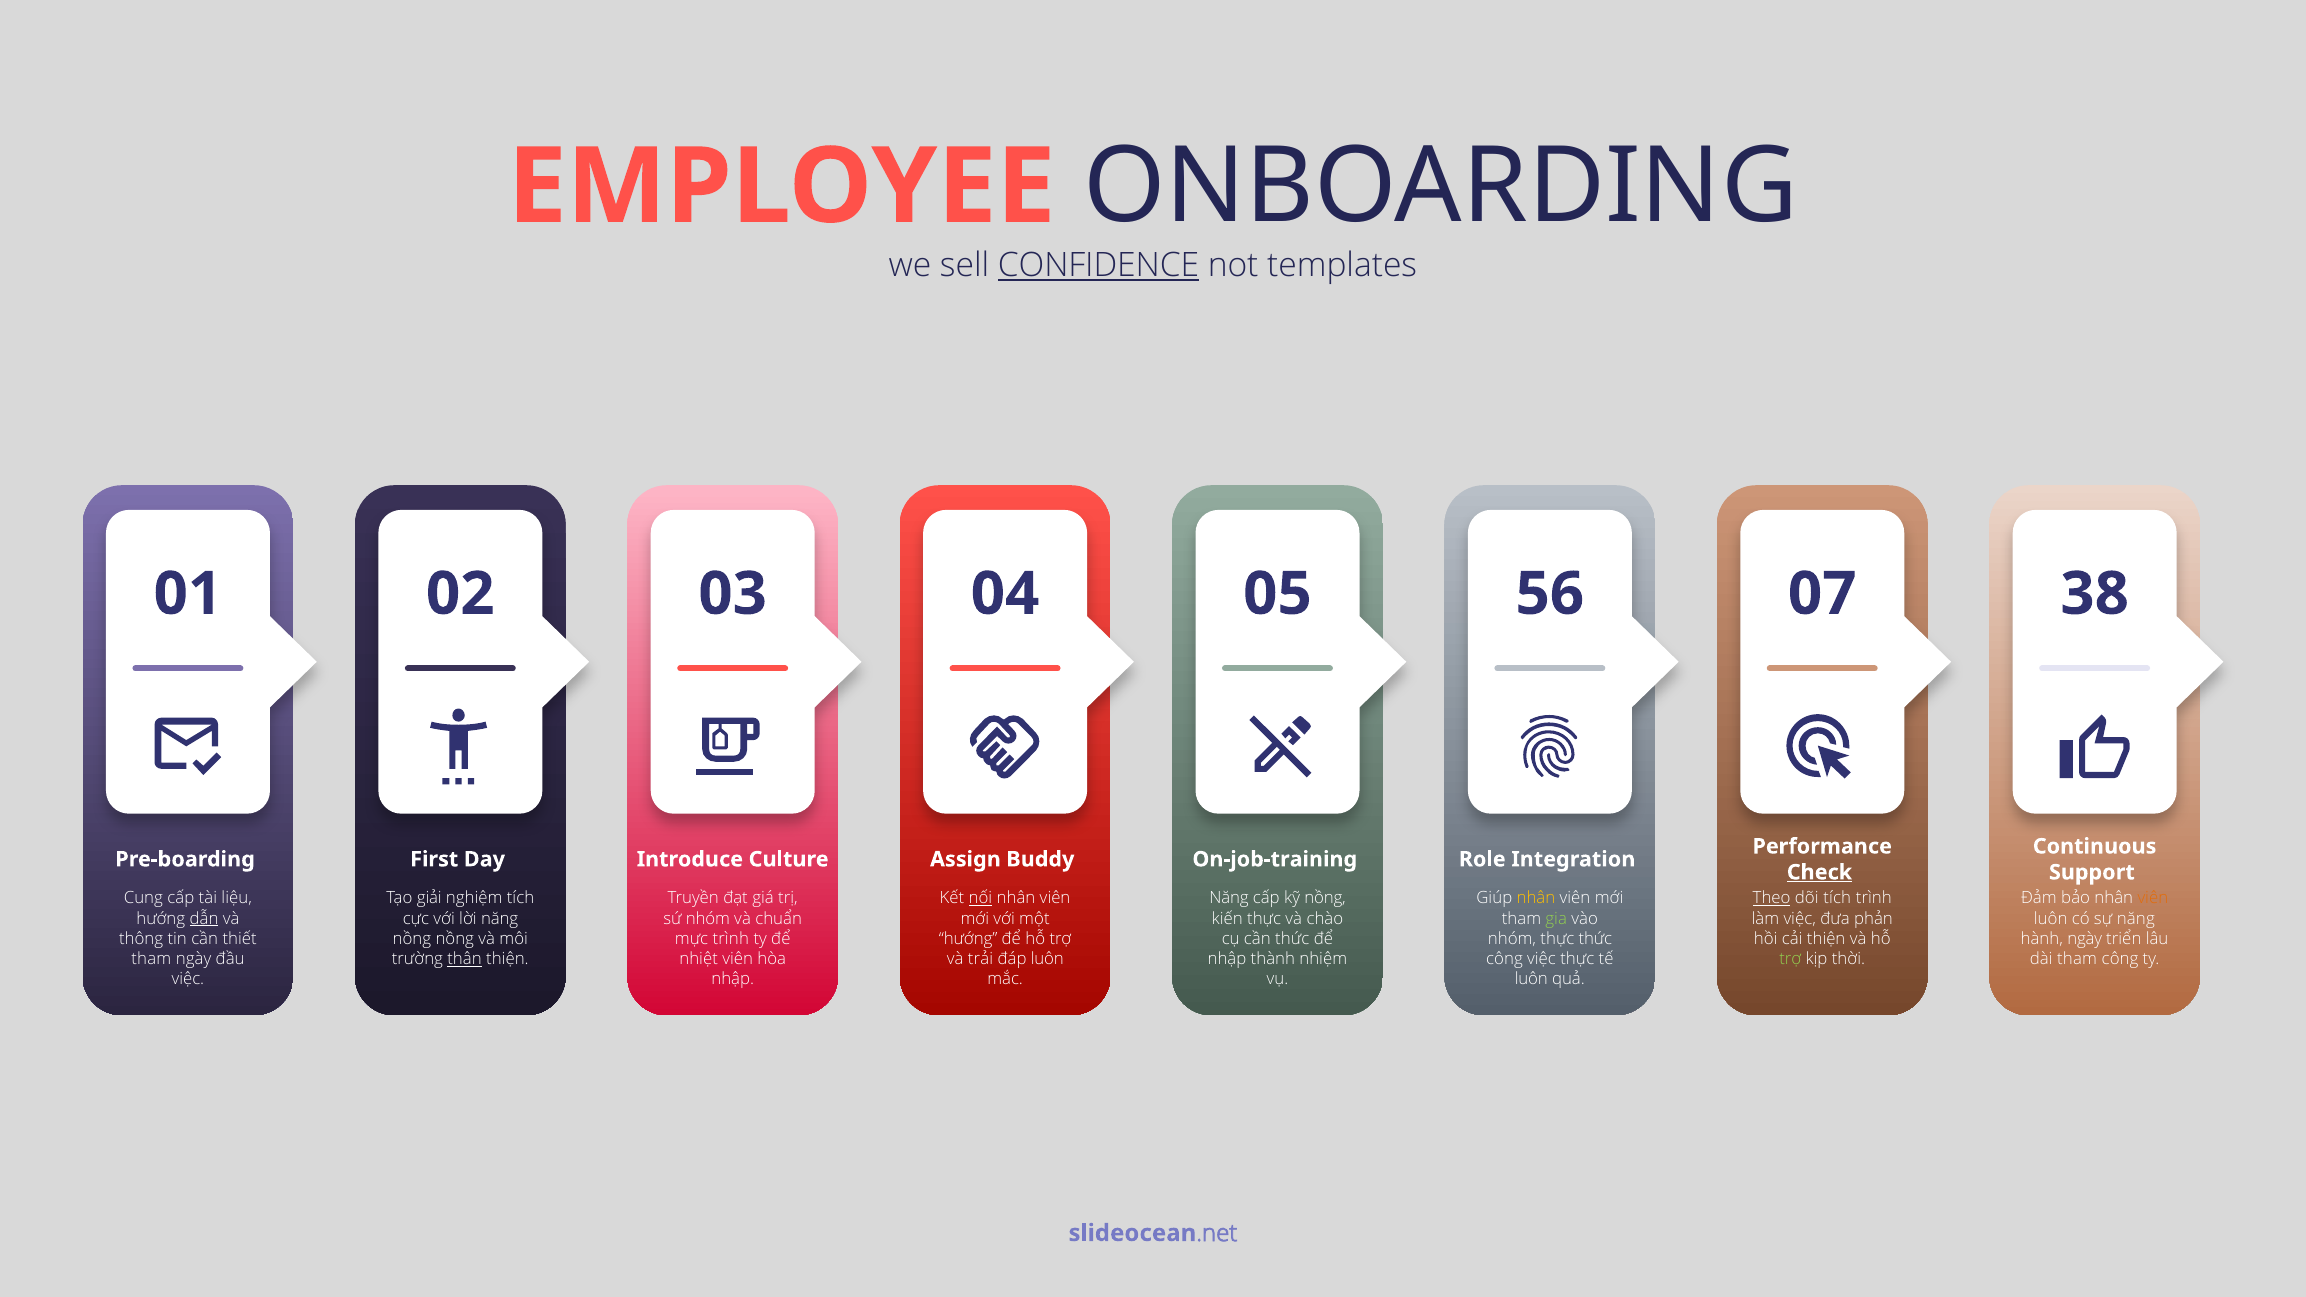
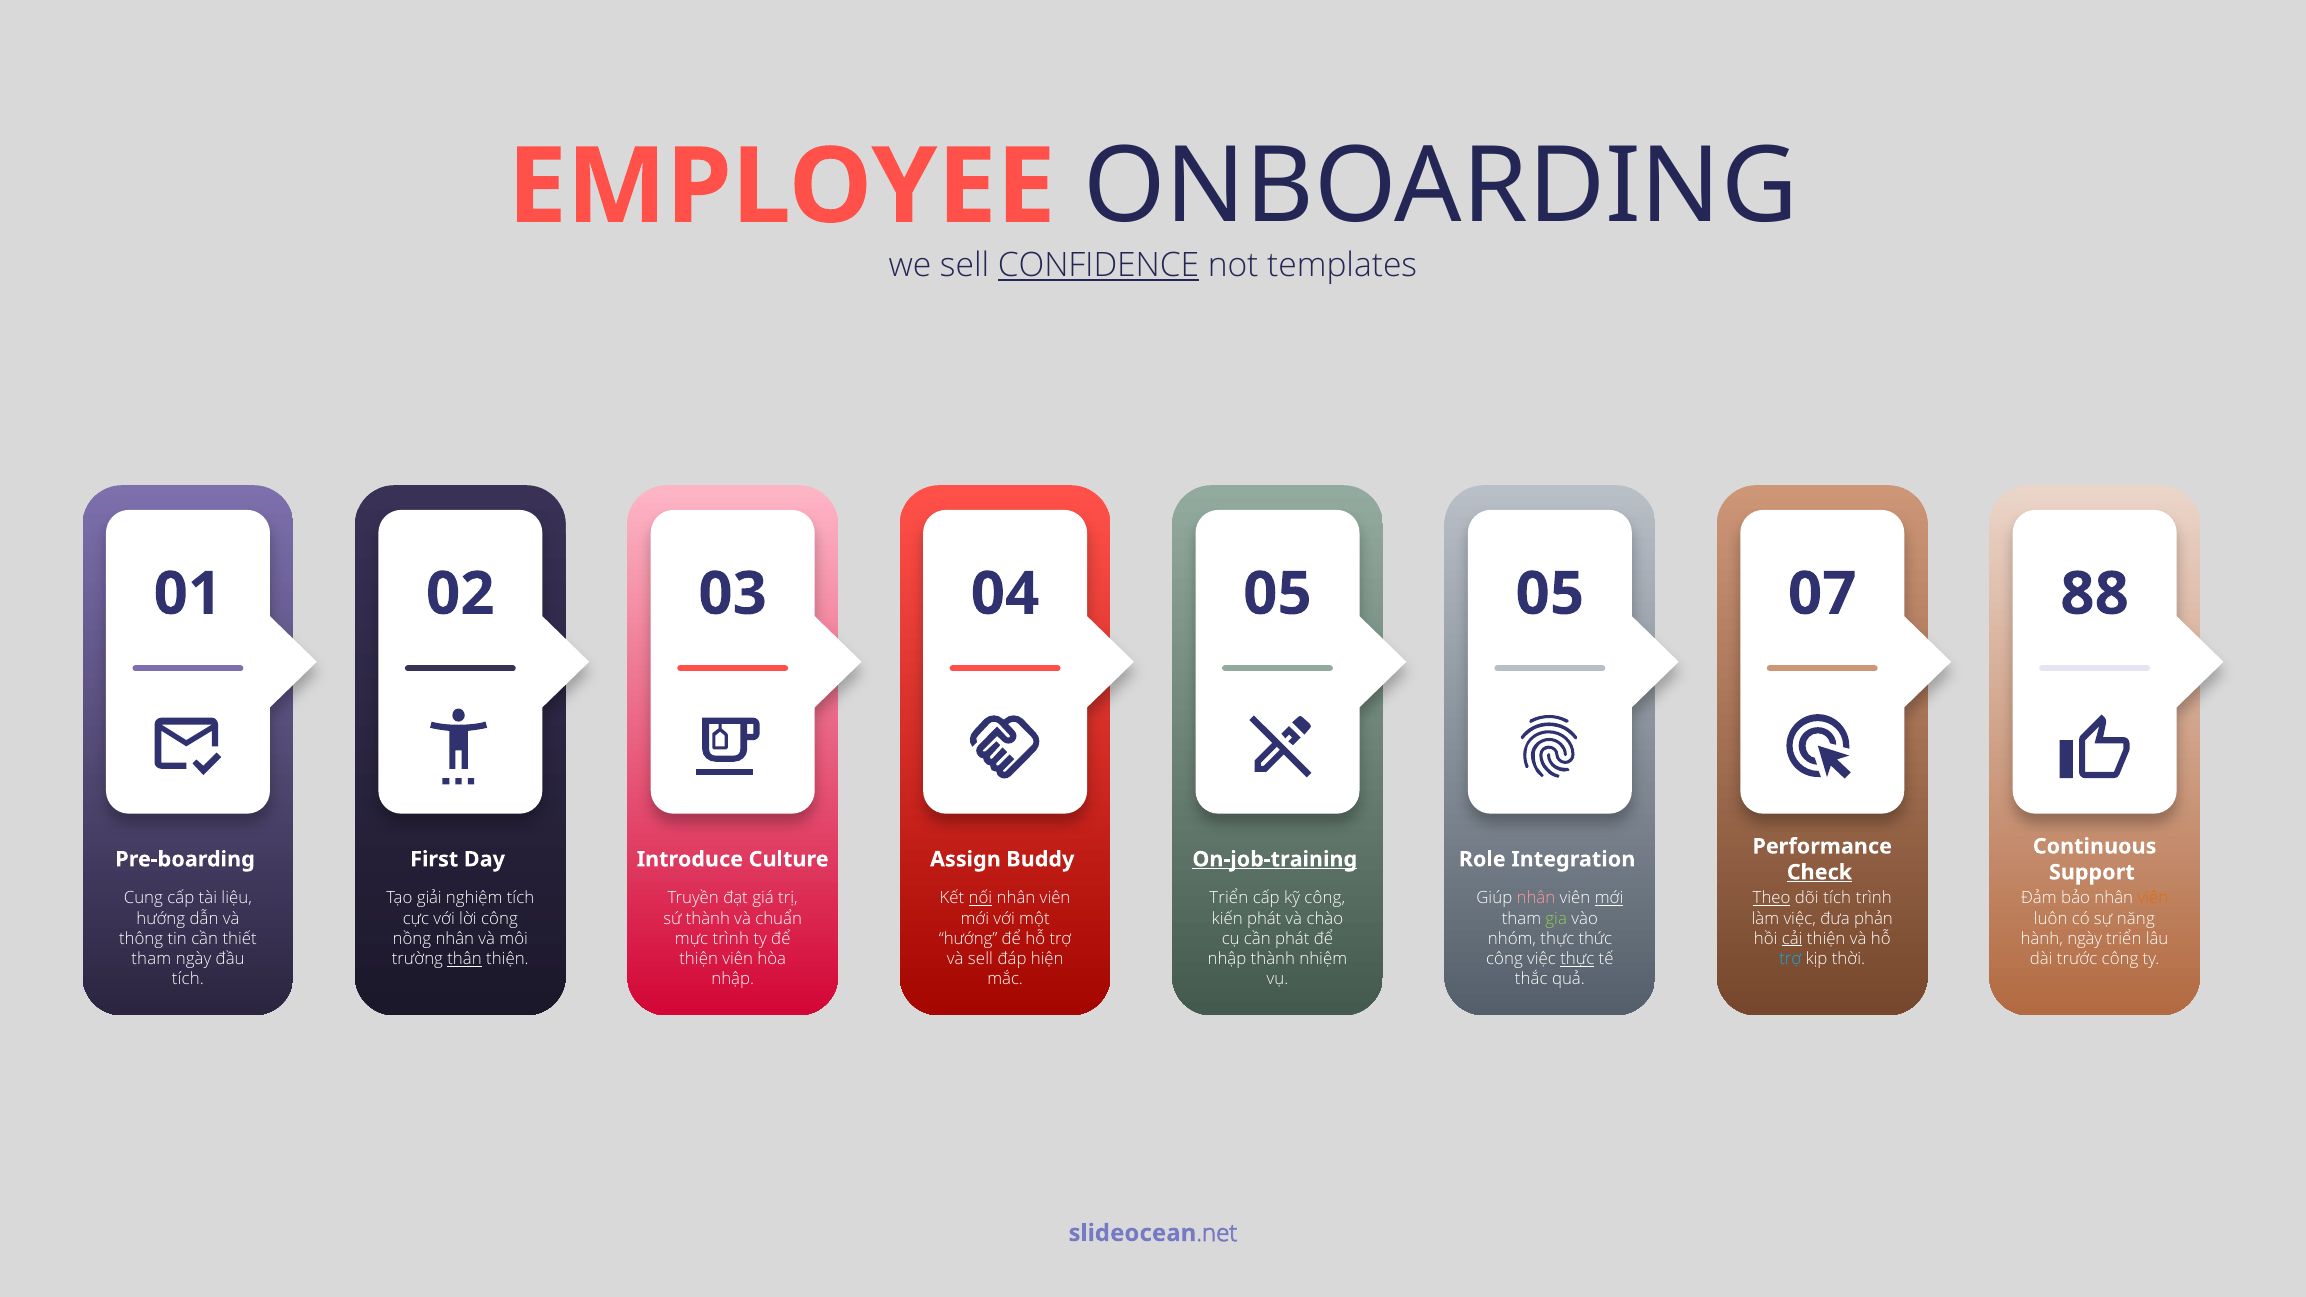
01 56: 56 -> 05
38: 38 -> 88
On-job-training underline: none -> present
Năng at (1229, 898): Năng -> Triển
kỹ nồng: nồng -> công
nhân at (1536, 898) colour: yellow -> pink
mới at (1609, 898) underline: none -> present
dẫn underline: present -> none
sứ nhóm: nhóm -> thành
kiến thực: thực -> phát
lời năng: năng -> công
cần thức: thức -> phát
nồng nồng: nồng -> nhân
cải underline: none -> present
nhiệt at (699, 959): nhiệt -> thiện
và trải: trải -> sell
đáp luôn: luôn -> hiện
thực at (1577, 959) underline: none -> present
trợ at (1790, 959) colour: light green -> light blue
dài tham: tham -> trước
việc at (188, 979): việc -> tích
luôn at (1531, 979): luôn -> thắc
